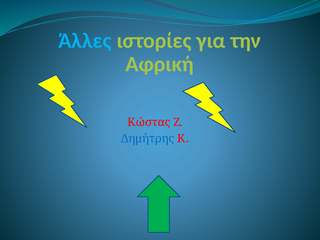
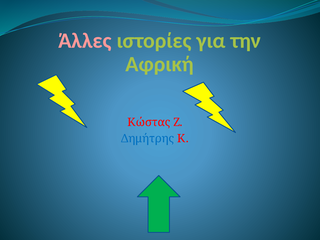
Άλλες colour: light blue -> pink
